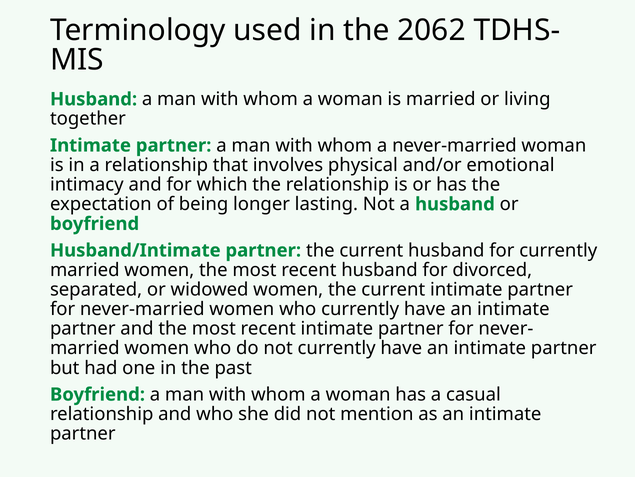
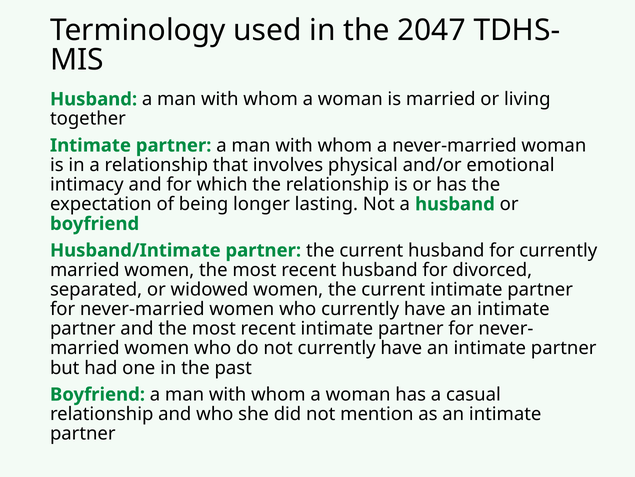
2062: 2062 -> 2047
